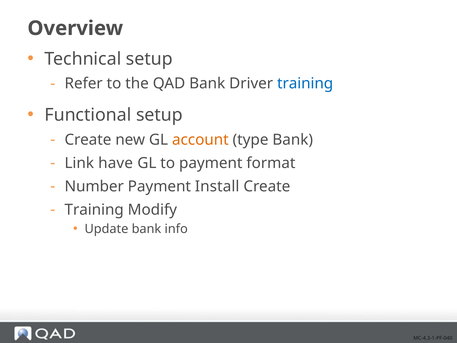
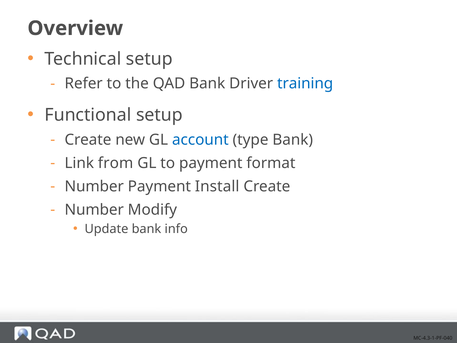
account colour: orange -> blue
have: have -> from
Training at (94, 210): Training -> Number
